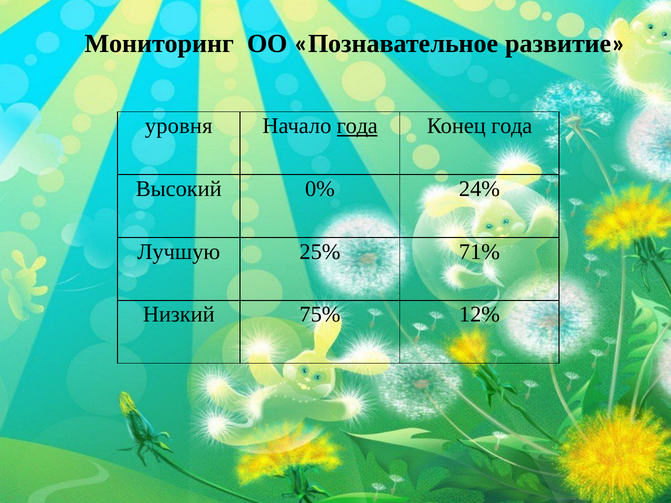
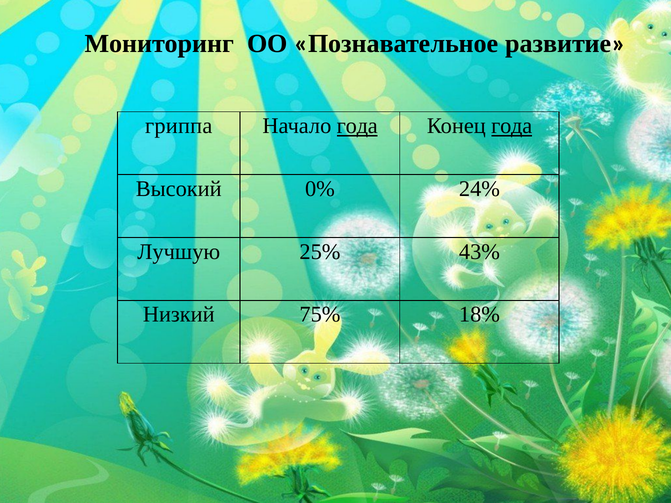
уровня: уровня -> гриппа
года at (512, 126) underline: none -> present
71%: 71% -> 43%
12%: 12% -> 18%
